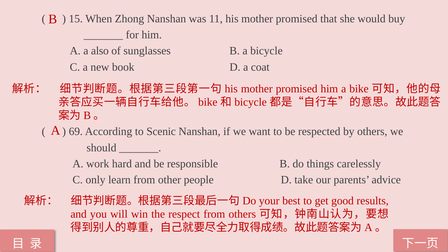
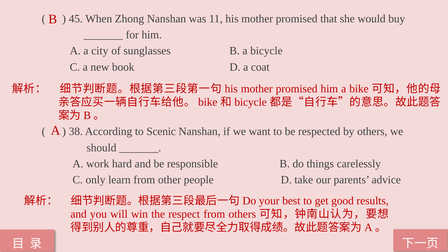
15: 15 -> 45
also: also -> city
69: 69 -> 38
